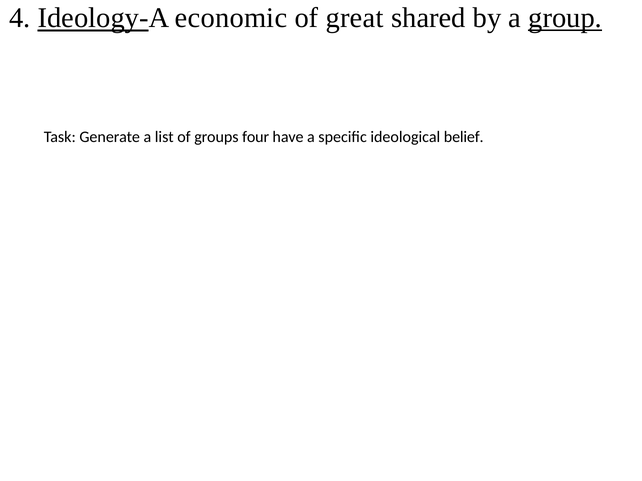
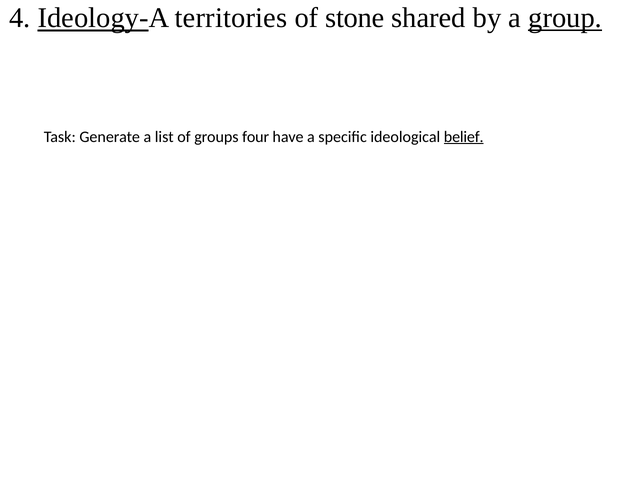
economic: economic -> territories
great: great -> stone
belief underline: none -> present
